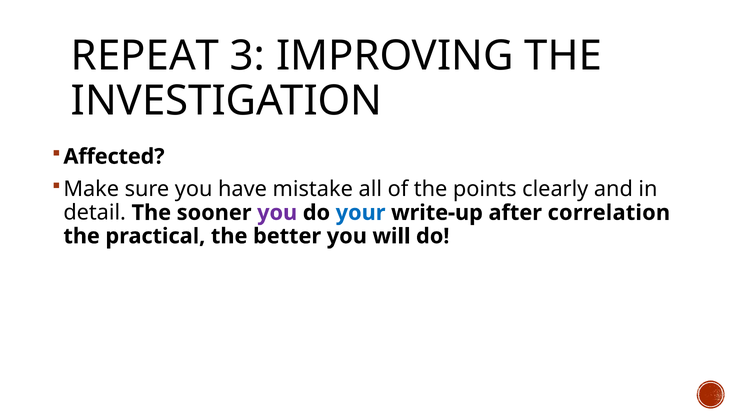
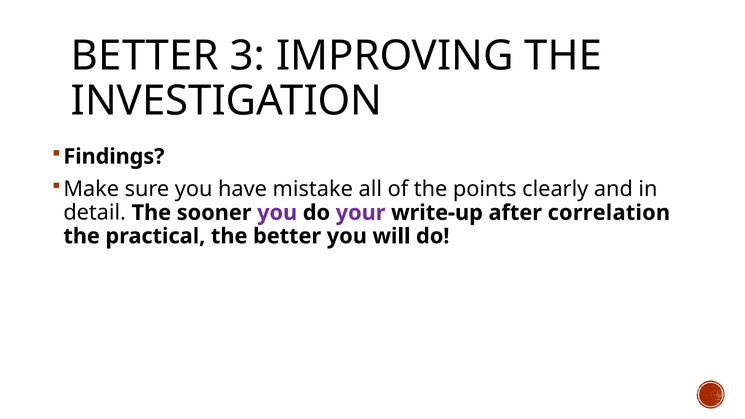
REPEAT at (145, 56): REPEAT -> BETTER
Affected: Affected -> Findings
your colour: blue -> purple
